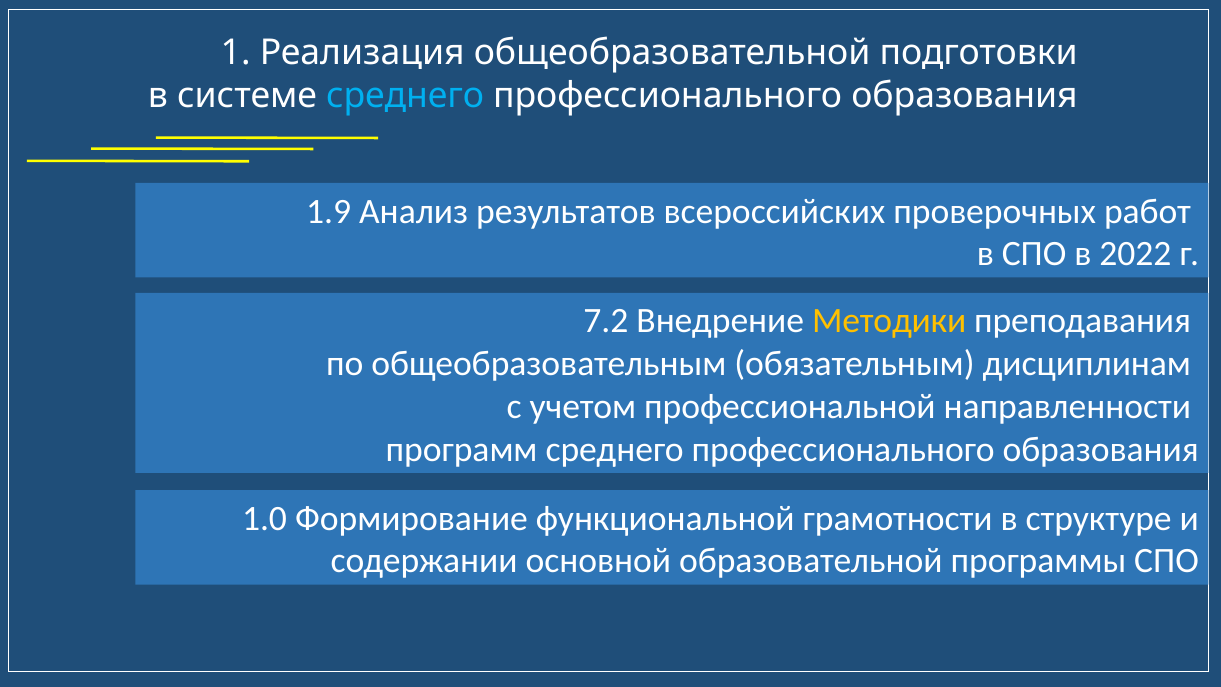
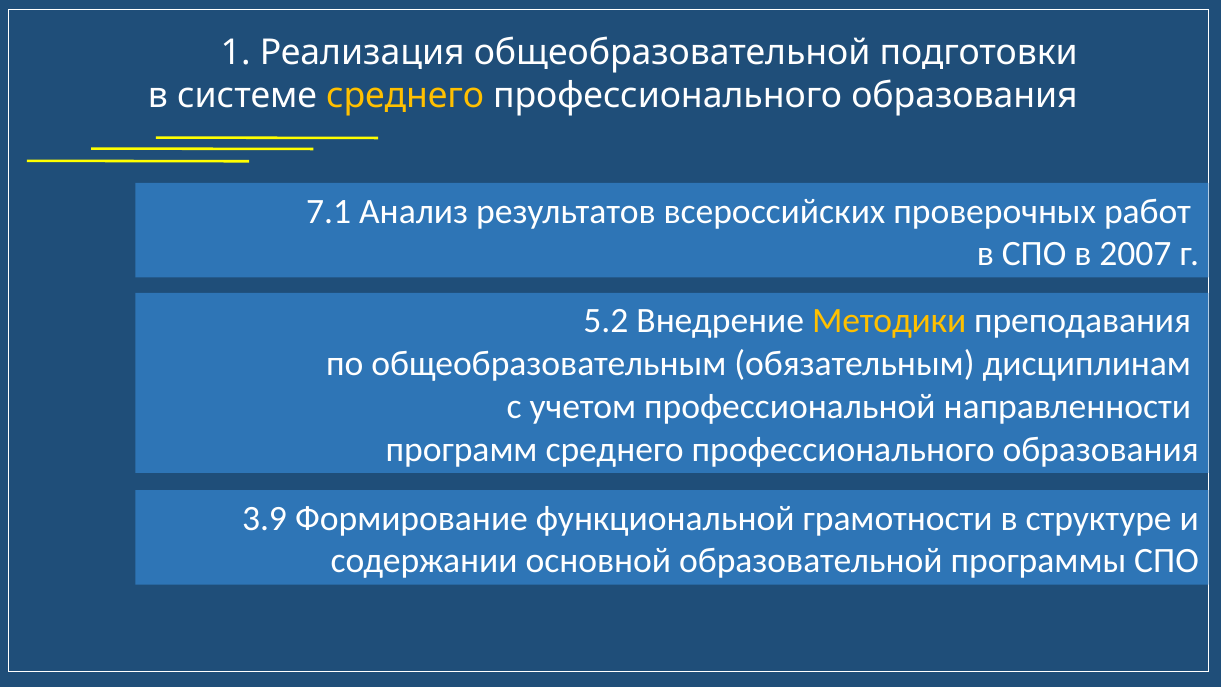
среднего at (405, 95) colour: light blue -> yellow
1.9: 1.9 -> 7.1
2022: 2022 -> 2007
7.2: 7.2 -> 5.2
1.0: 1.0 -> 3.9
